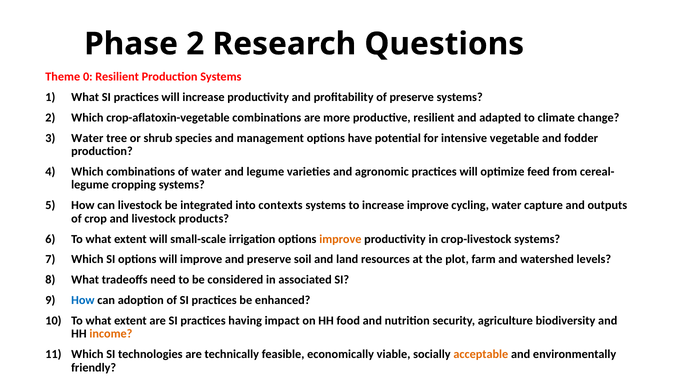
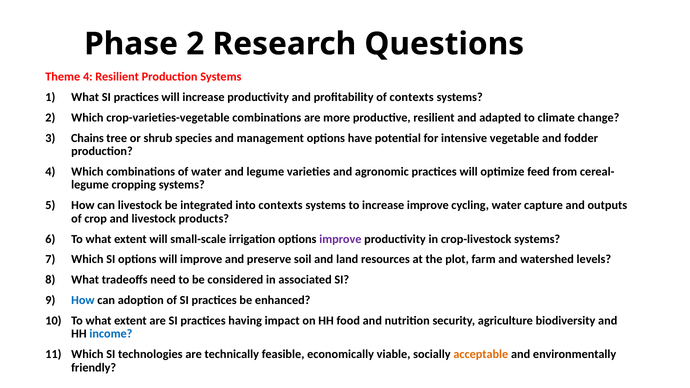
Theme 0: 0 -> 4
of preserve: preserve -> contexts
crop-aflatoxin-vegetable: crop-aflatoxin-vegetable -> crop-varieties-vegetable
Water at (87, 138): Water -> Chains
improve at (340, 239) colour: orange -> purple
income colour: orange -> blue
